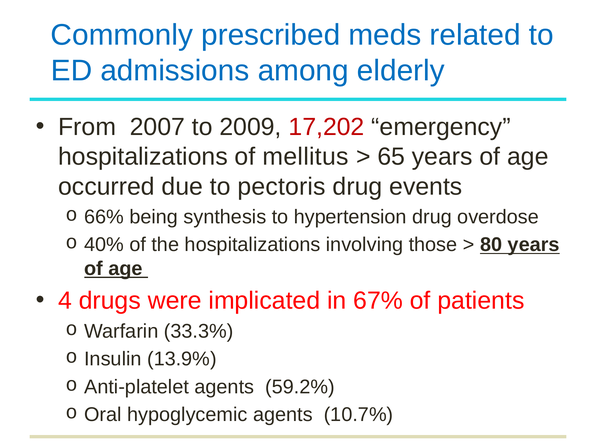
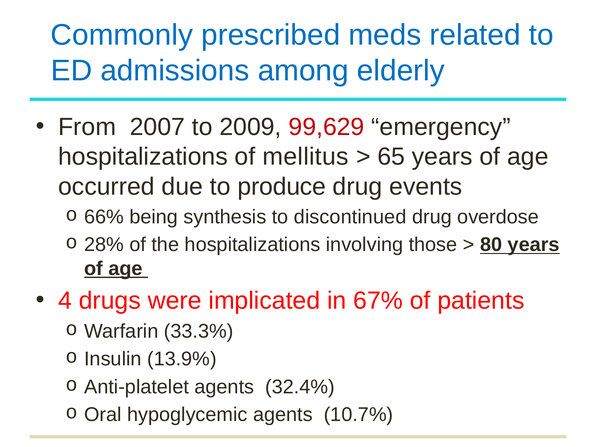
17,202: 17,202 -> 99,629
pectoris: pectoris -> produce
hypertension: hypertension -> discontinued
40%: 40% -> 28%
59.2%: 59.2% -> 32.4%
